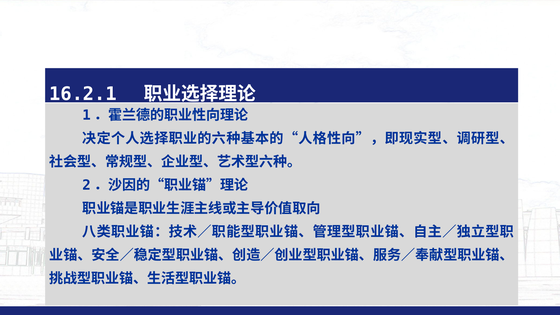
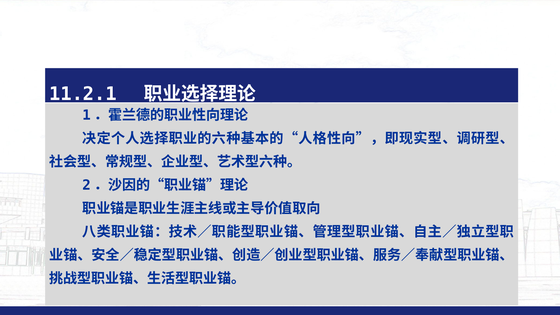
16.2.1: 16.2.1 -> 11.2.1
